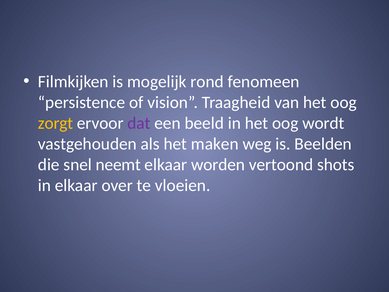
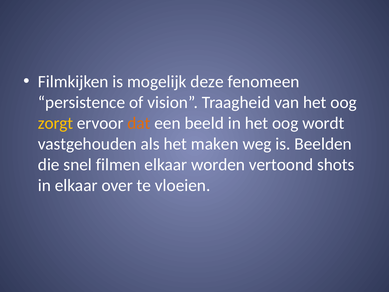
rond: rond -> deze
dat colour: purple -> orange
neemt: neemt -> filmen
